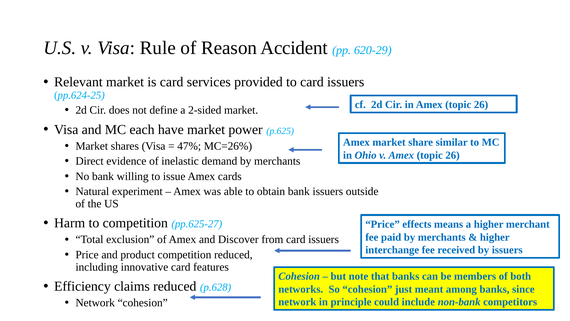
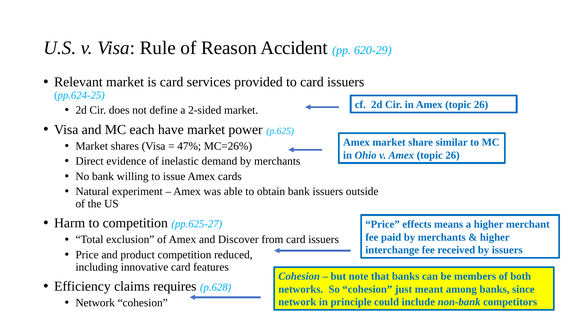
claims reduced: reduced -> requires
